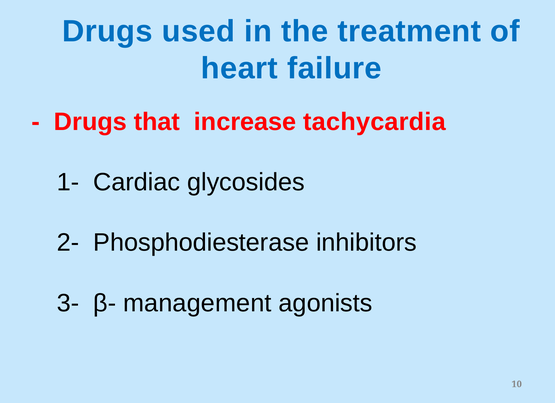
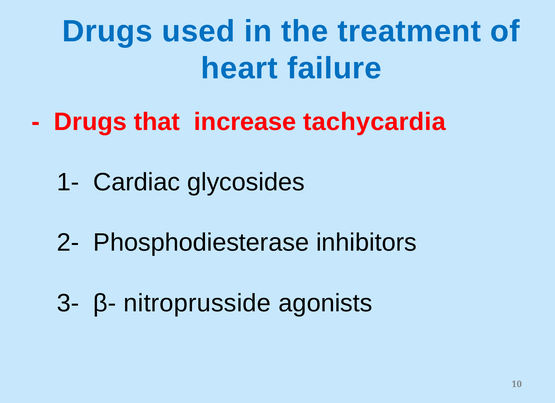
management: management -> nitroprusside
